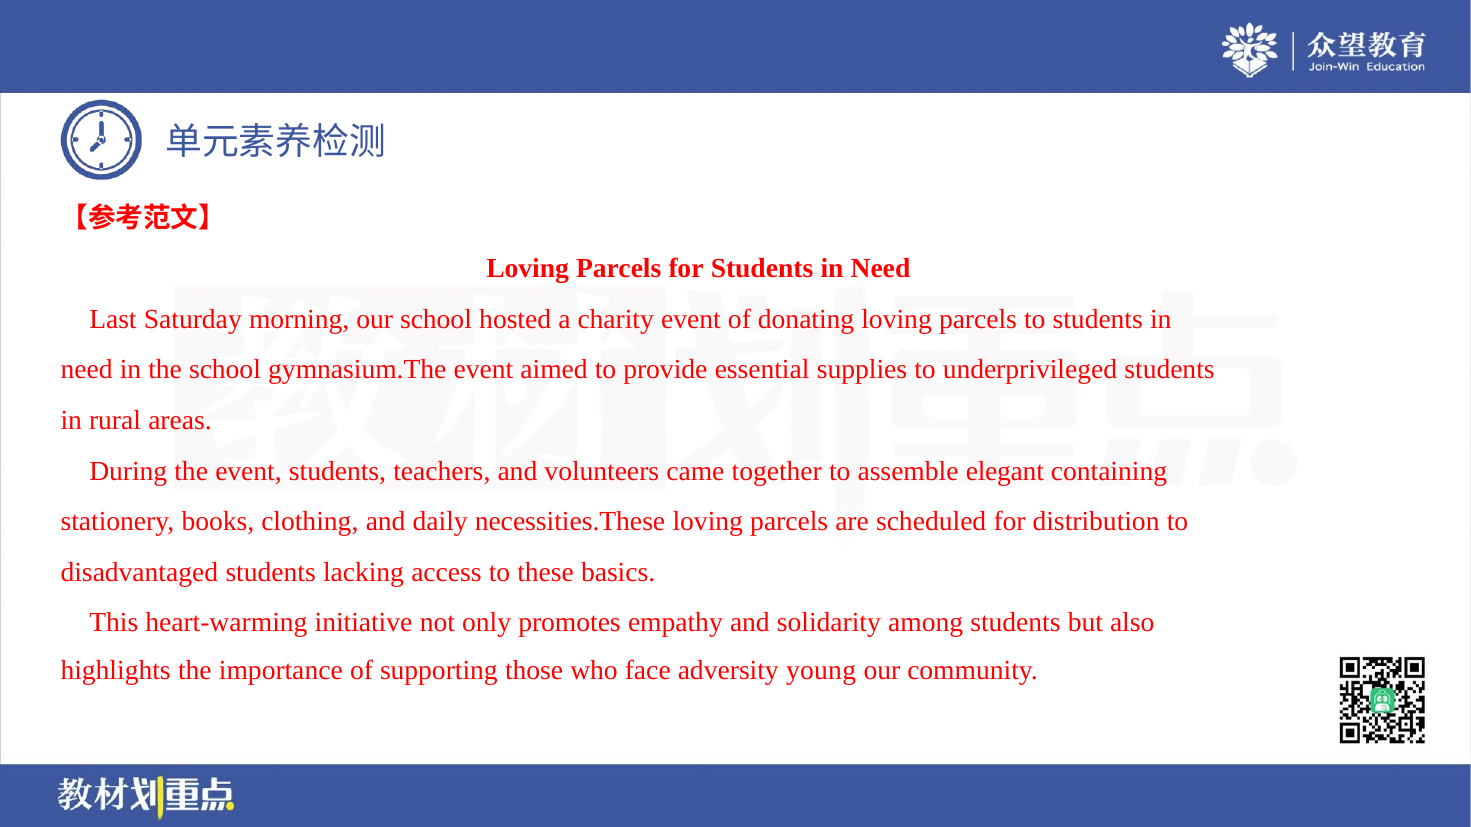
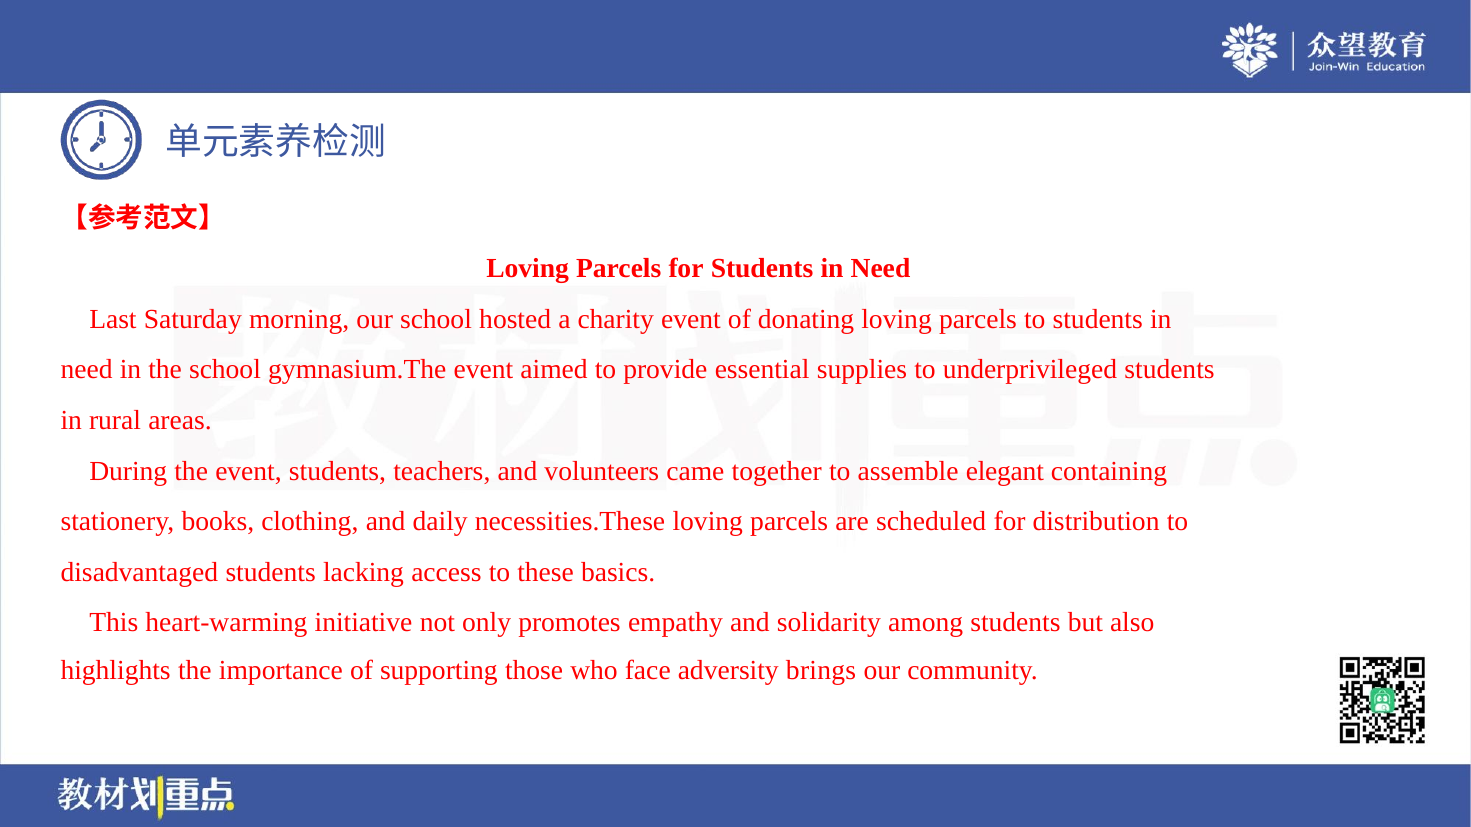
young: young -> brings
